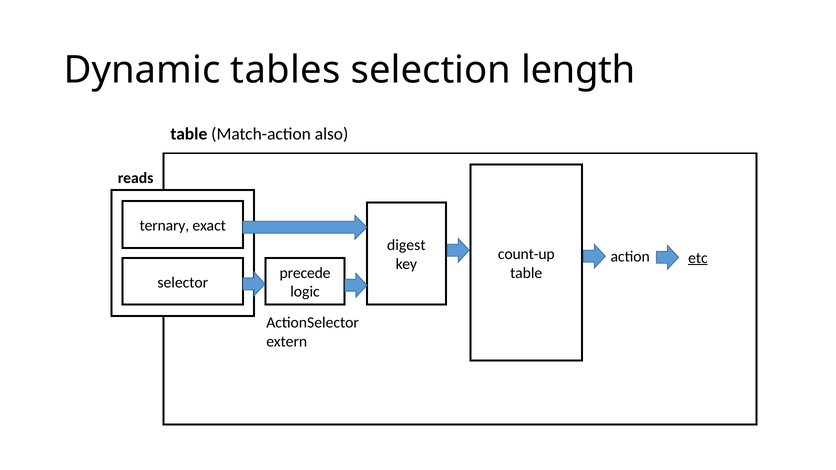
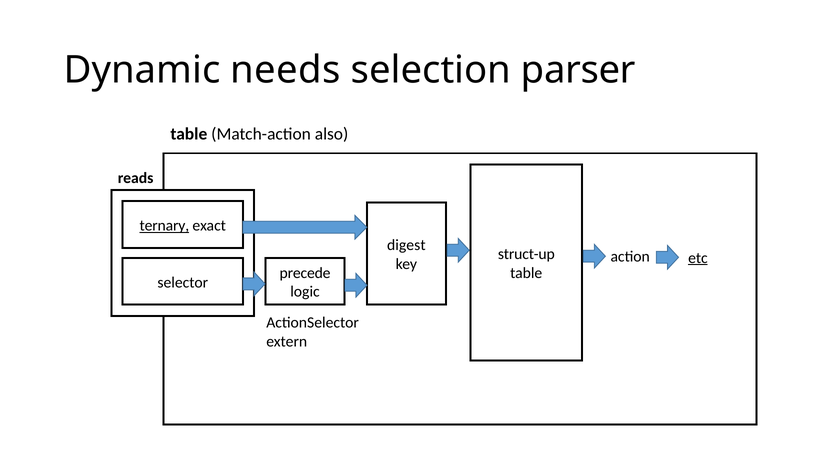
tables: tables -> needs
length: length -> parser
ternary underline: none -> present
count-up: count-up -> struct-up
